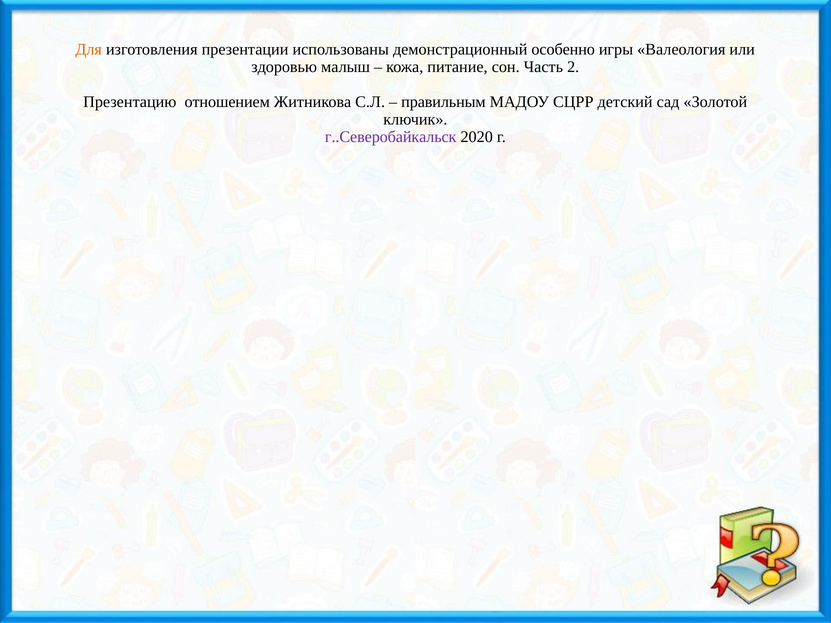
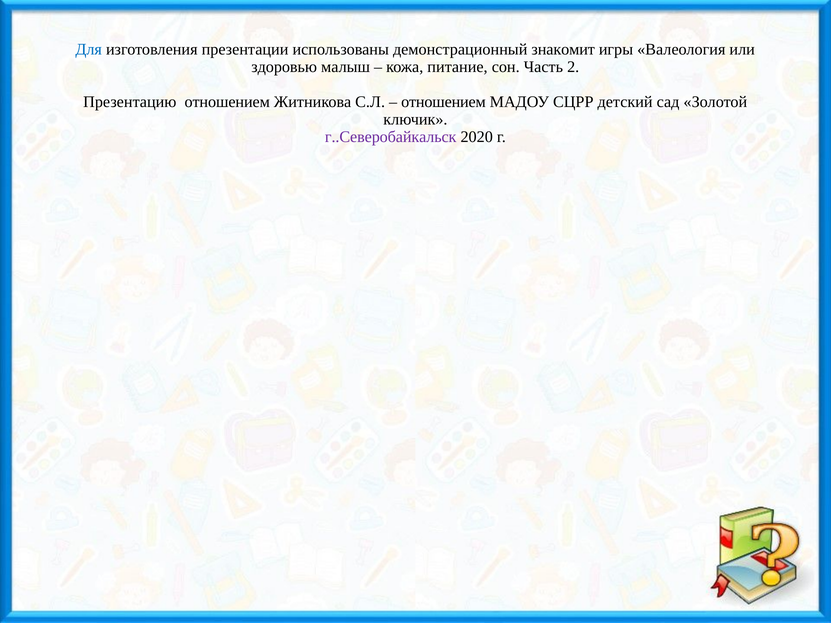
Для colour: orange -> blue
особенно: особенно -> знакомит
правильным at (443, 102): правильным -> отношением
